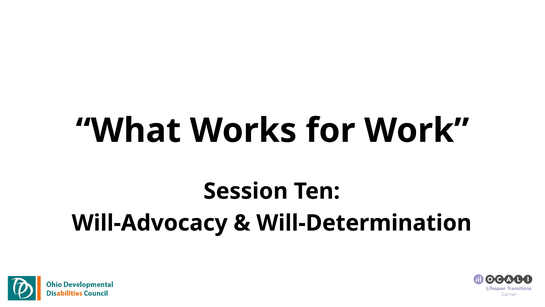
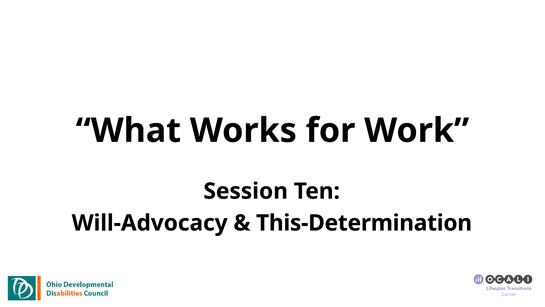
Will-Determination: Will-Determination -> This-Determination
